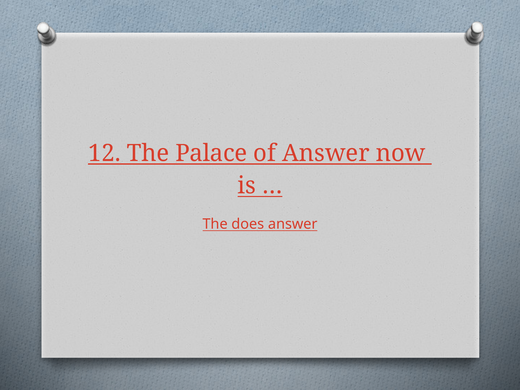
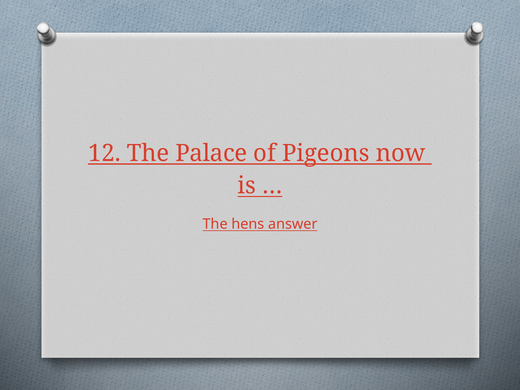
of Answer: Answer -> Pigeons
does: does -> hens
